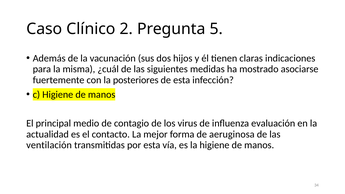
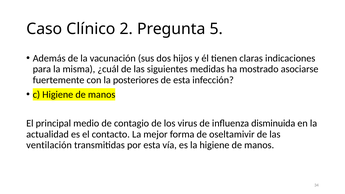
evaluación: evaluación -> disminuida
aeruginosa: aeruginosa -> oseltamivir
